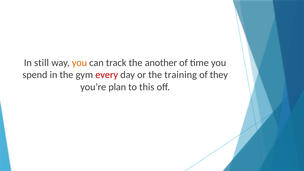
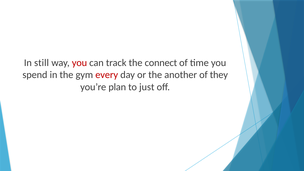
you at (79, 63) colour: orange -> red
another: another -> connect
training: training -> another
this: this -> just
